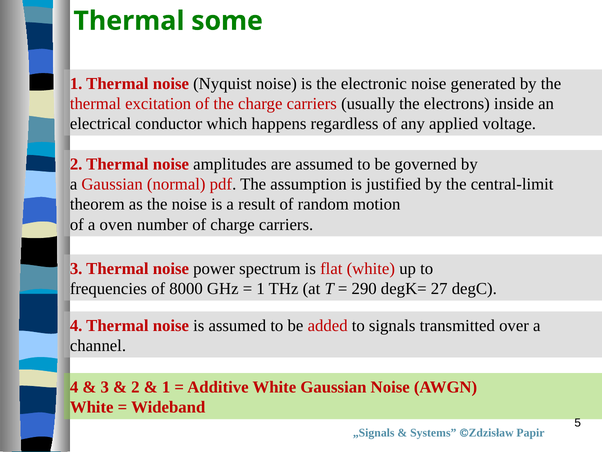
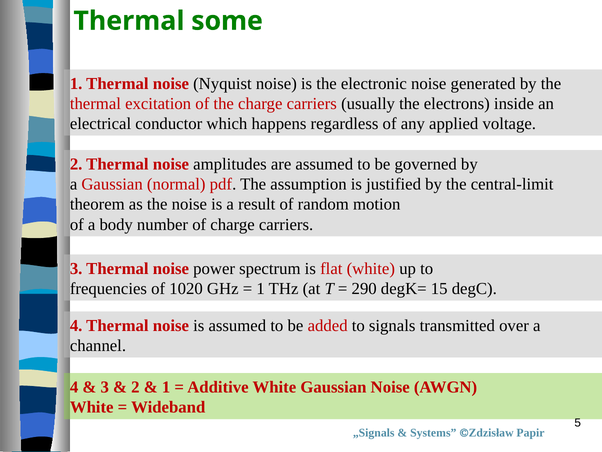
oven: oven -> body
8000: 8000 -> 1020
27: 27 -> 15
